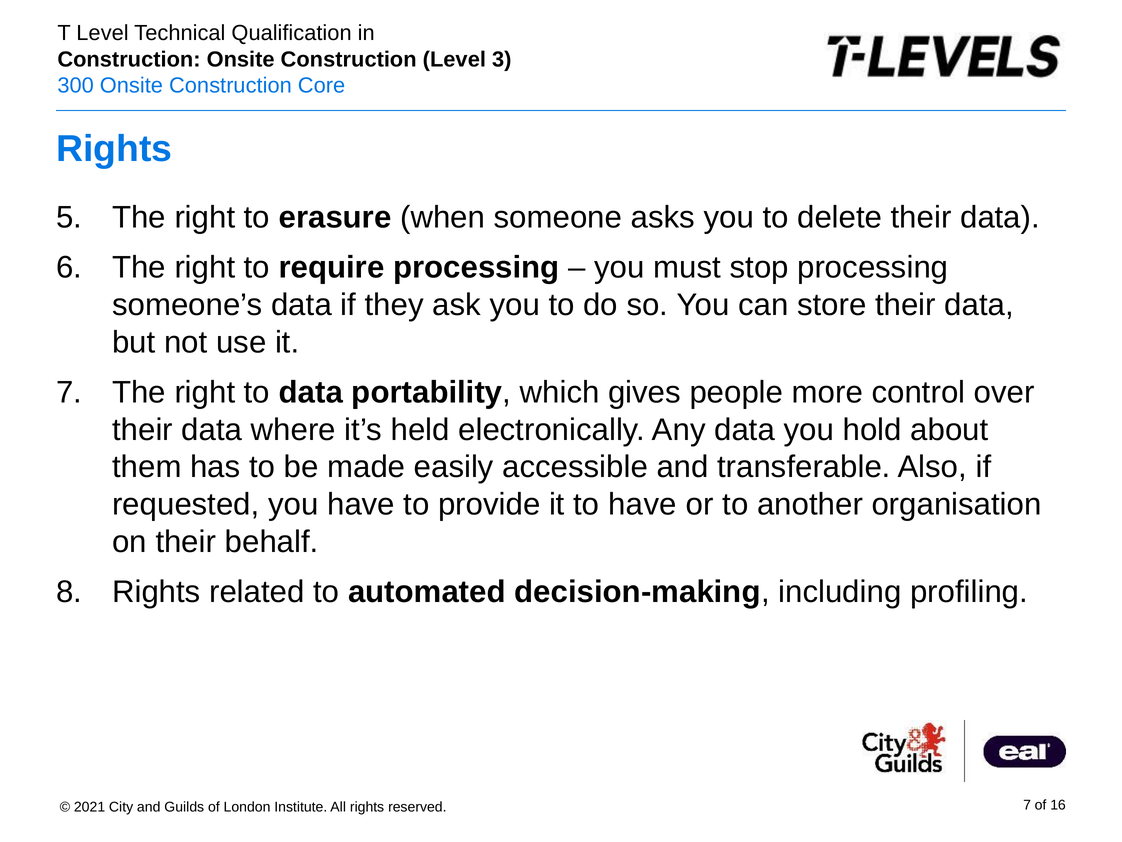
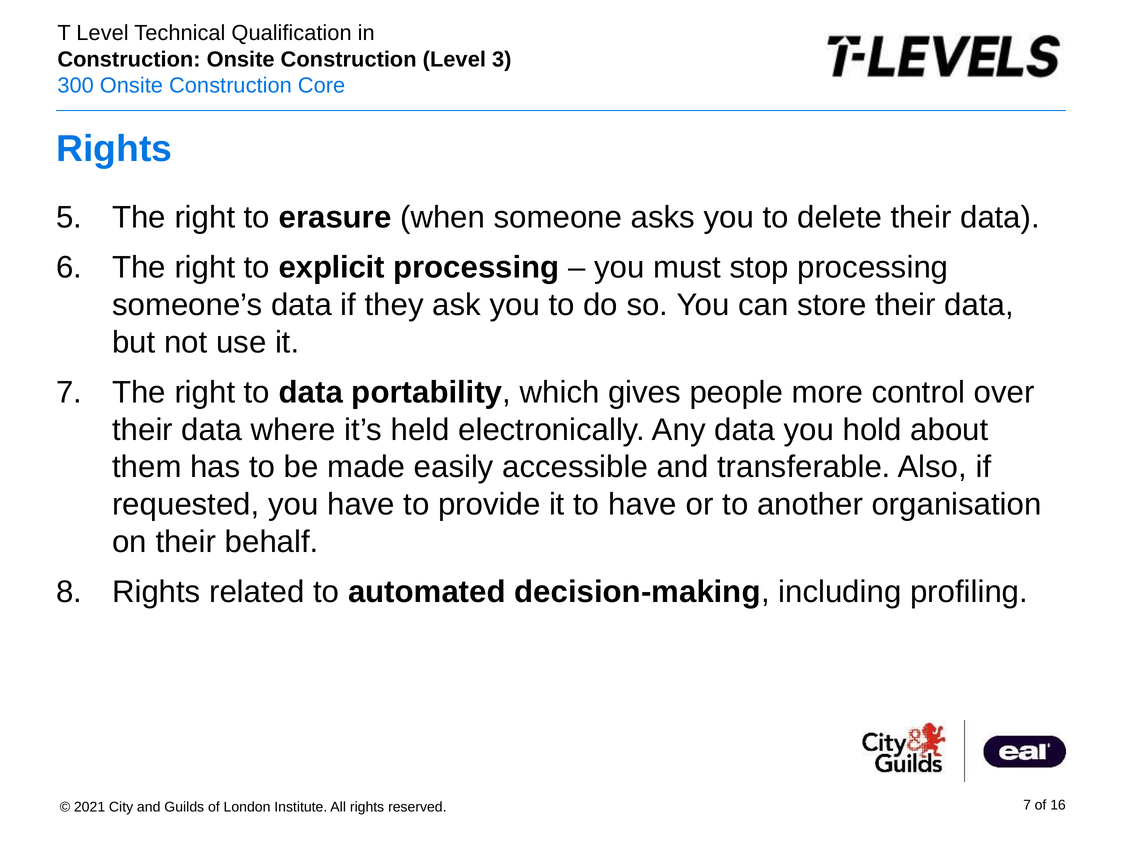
require: require -> explicit
